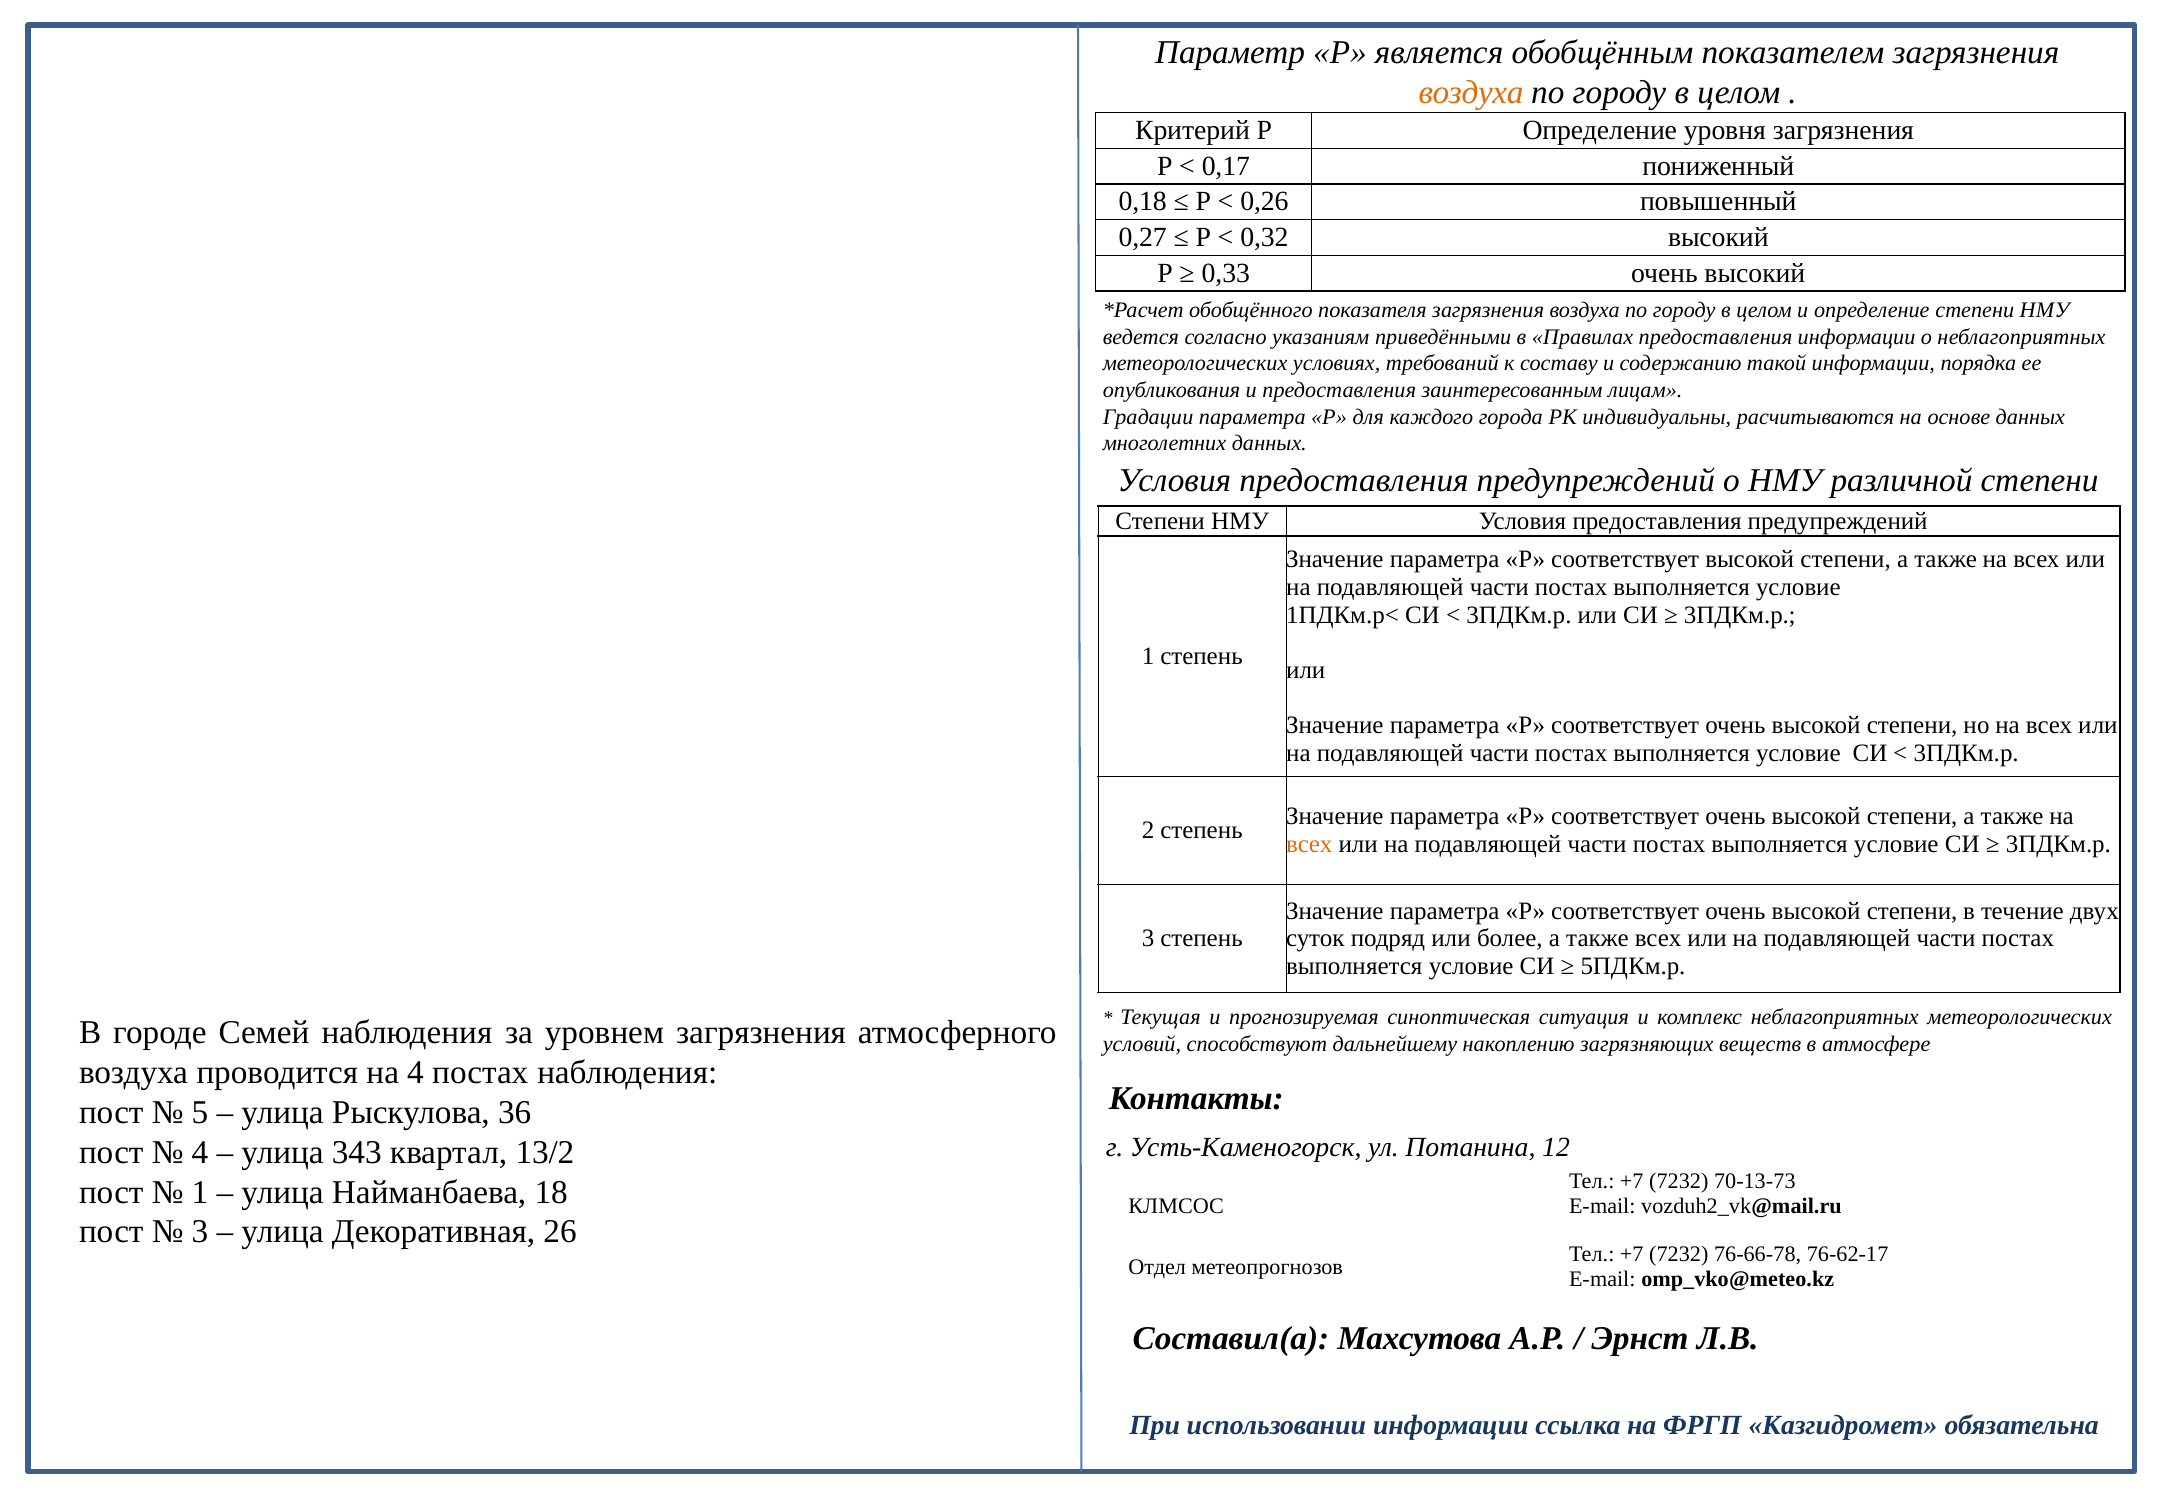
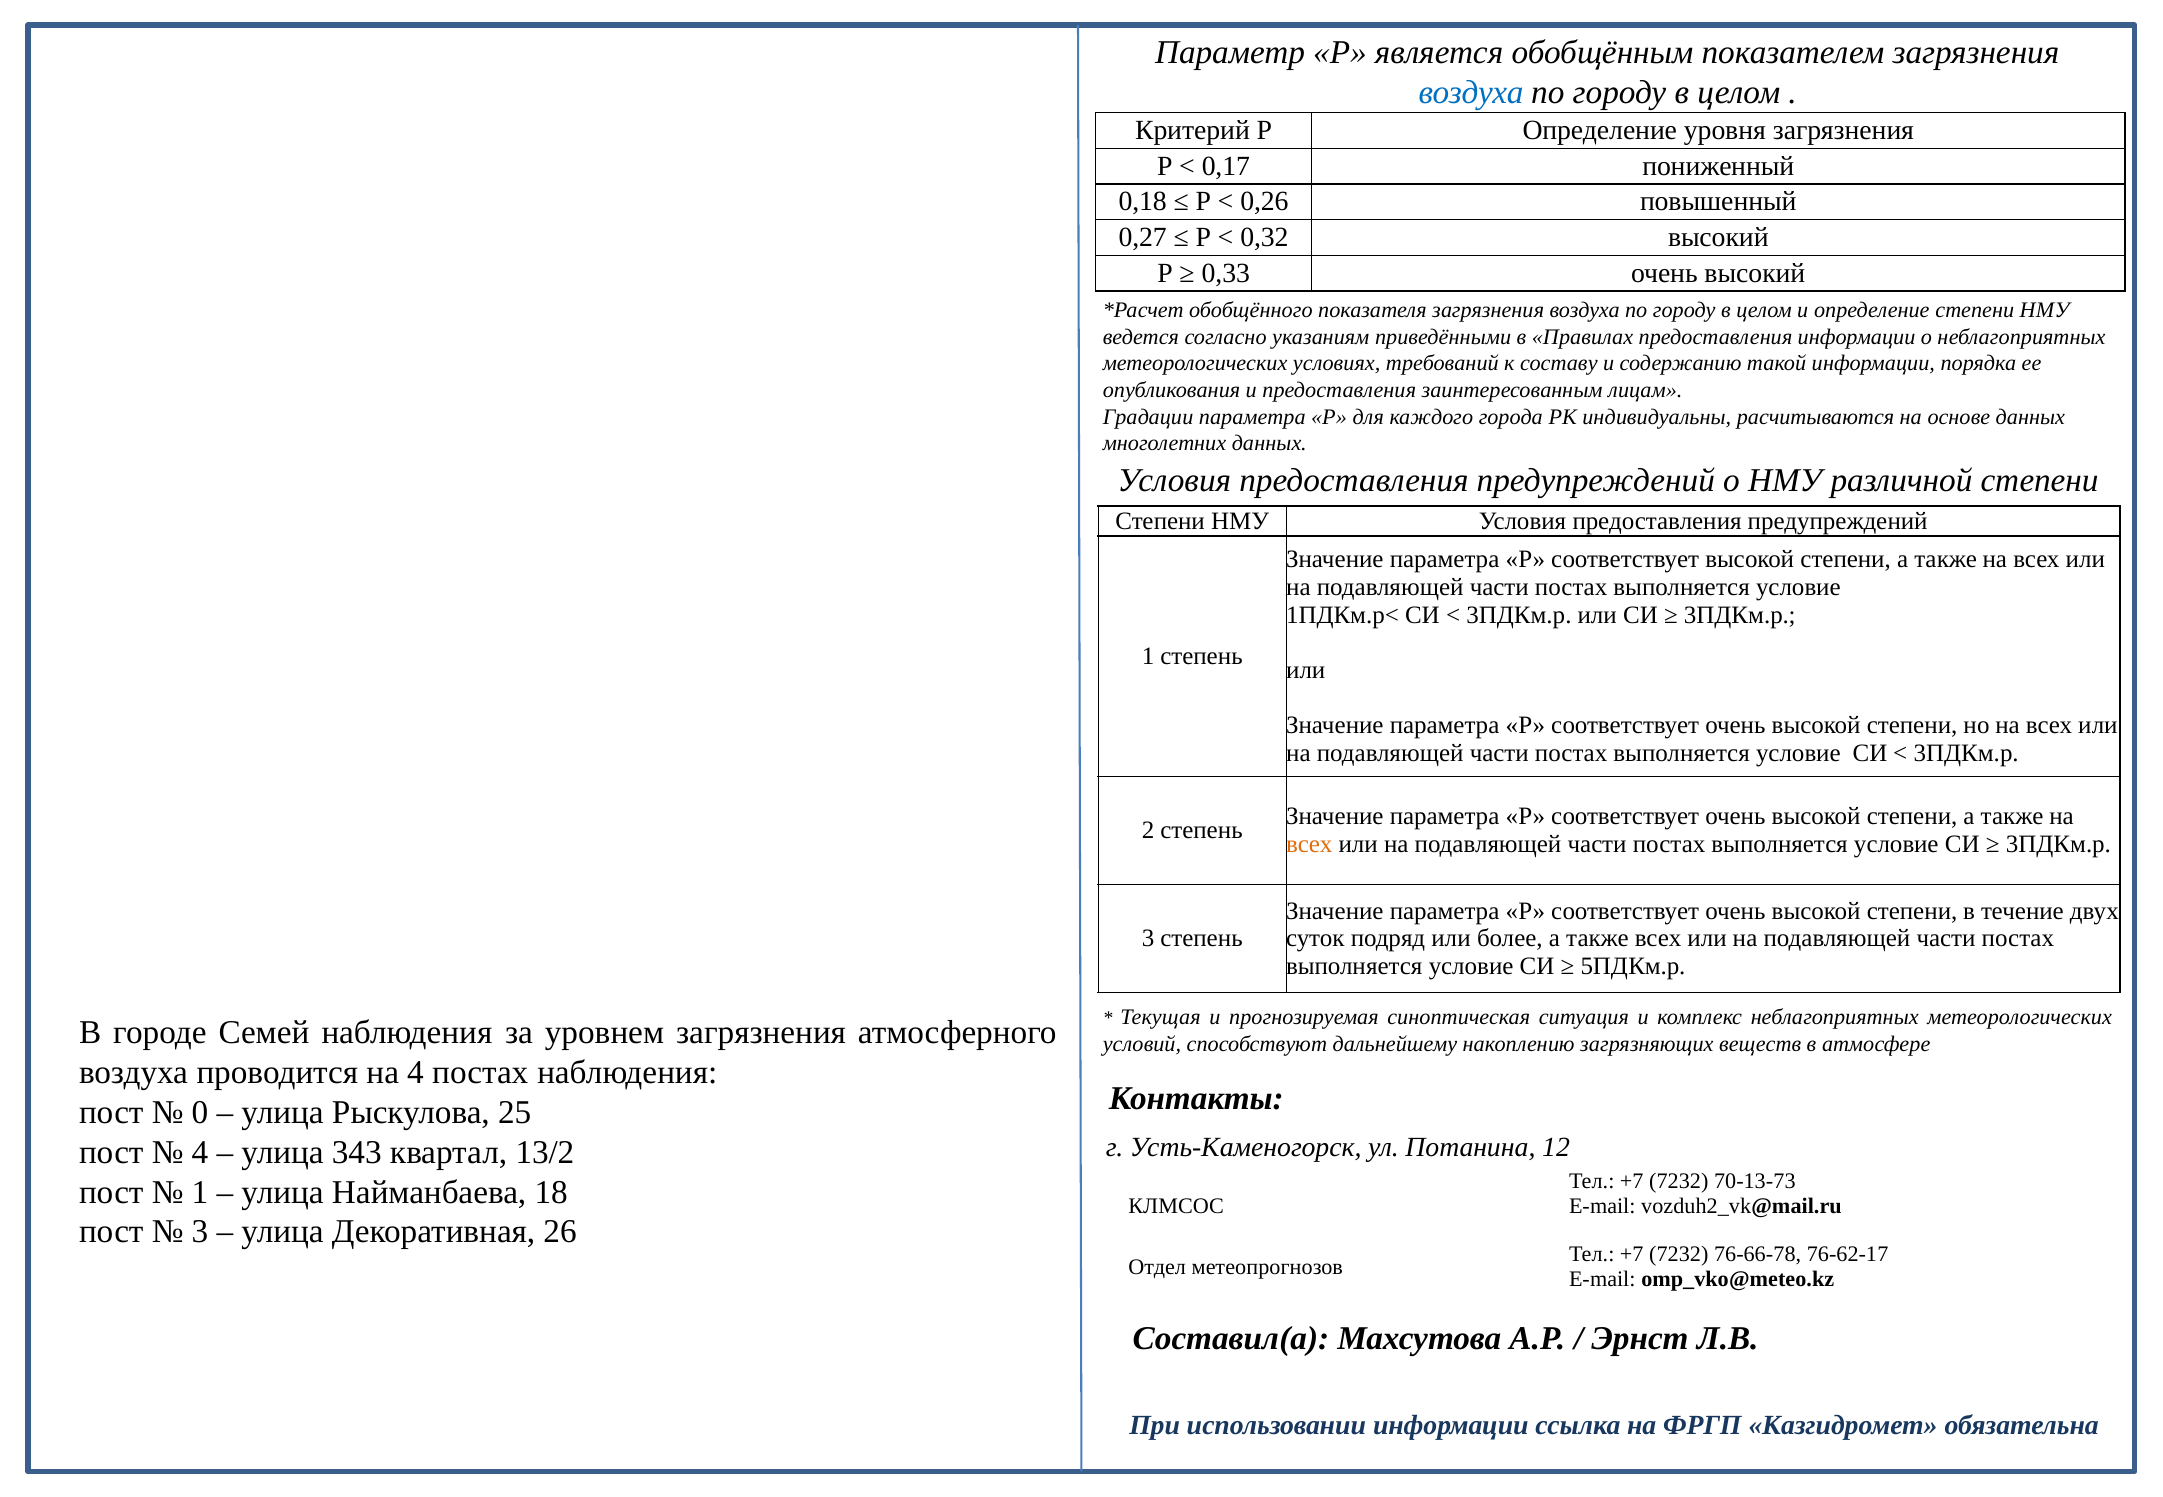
воздуха at (1471, 92) colour: orange -> blue
5: 5 -> 0
36: 36 -> 25
